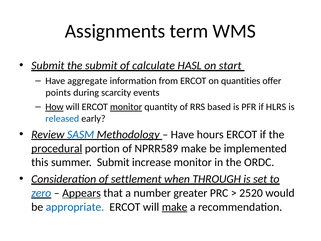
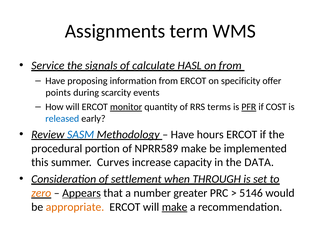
Submit at (48, 66): Submit -> Service
the submit: submit -> signals
on start: start -> from
aggregate: aggregate -> proposing
quantities: quantities -> specificity
How underline: present -> none
based: based -> terms
PFR underline: none -> present
HLRS: HLRS -> COST
procedural underline: present -> none
summer Submit: Submit -> Curves
increase monitor: monitor -> capacity
ORDC: ORDC -> DATA
zero colour: blue -> orange
2520: 2520 -> 5146
appropriate colour: blue -> orange
